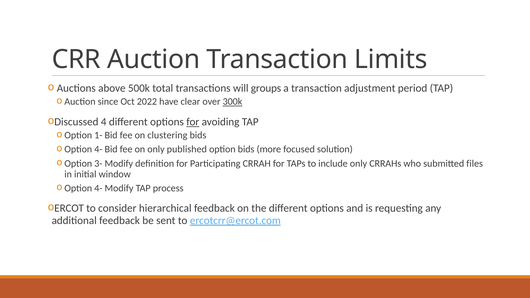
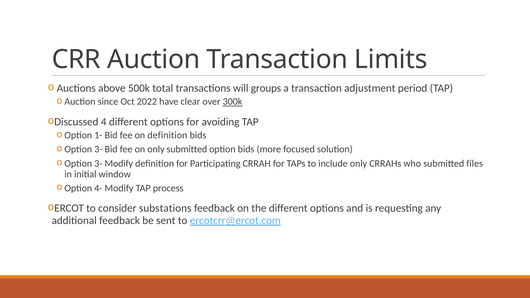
for at (193, 122) underline: present -> none
on clustering: clustering -> definition
4- at (98, 149): 4- -> 3-
only published: published -> submitted
hierarchical: hierarchical -> substations
